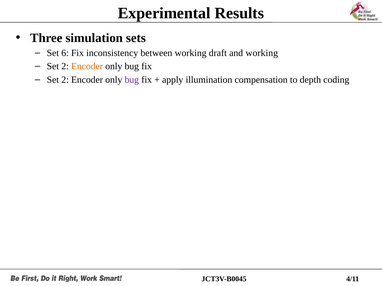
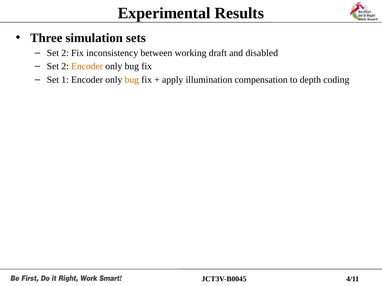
6 at (65, 53): 6 -> 2
and working: working -> disabled
2 at (65, 80): 2 -> 1
bug at (132, 80) colour: purple -> orange
